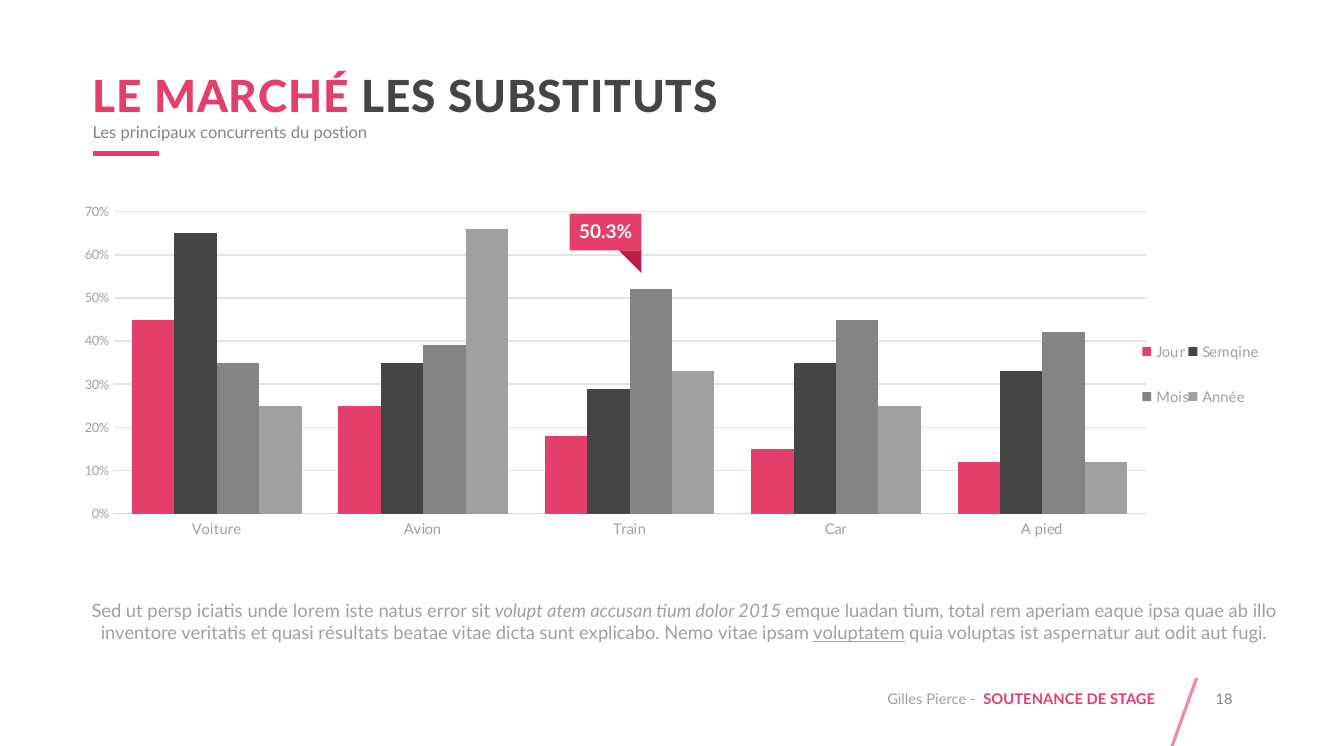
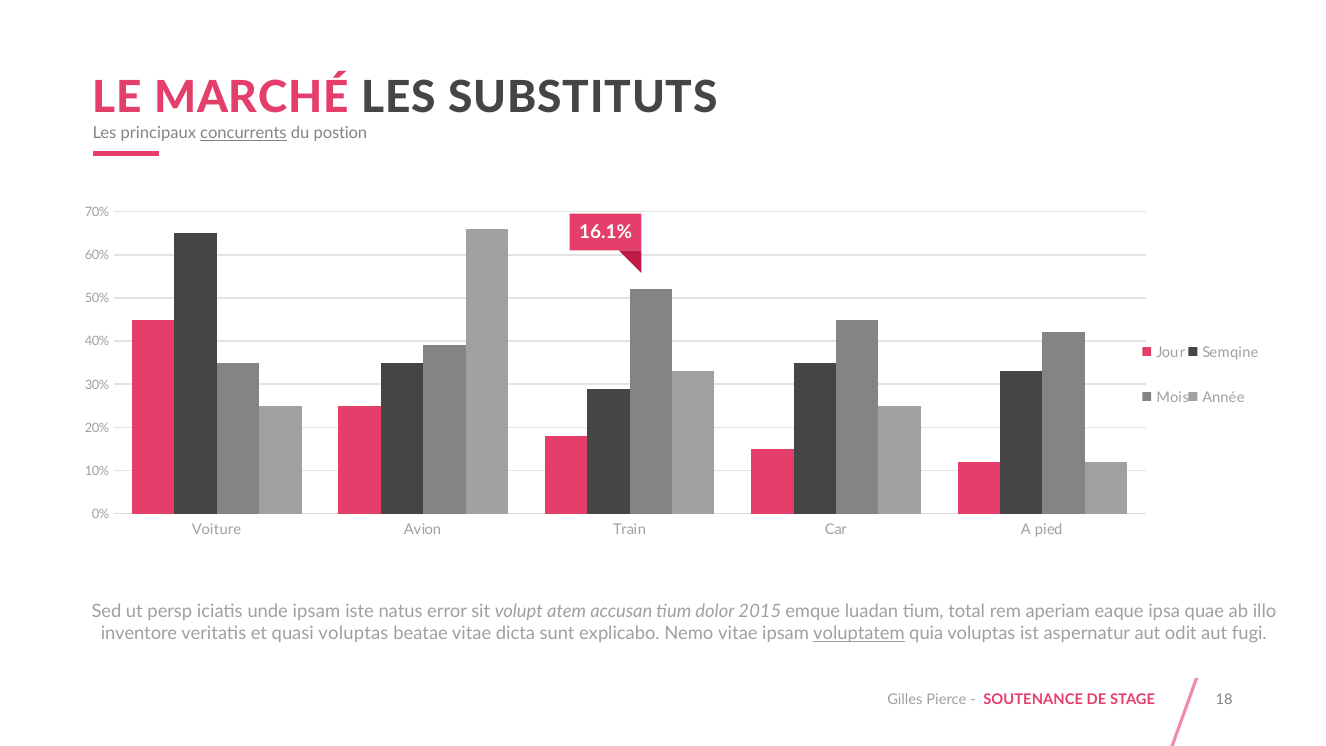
concurrents underline: none -> present
50.3%: 50.3% -> 16.1%
unde lorem: lorem -> ipsam
quasi résultats: résultats -> voluptas
